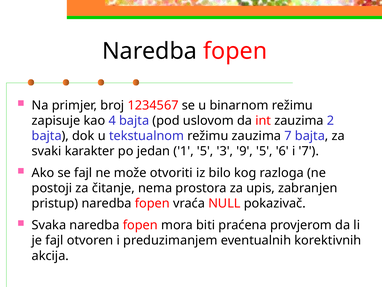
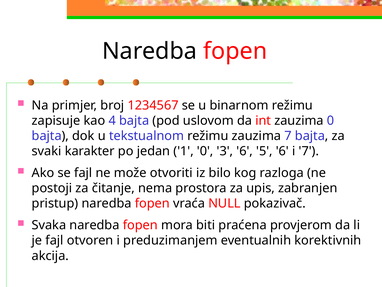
zauzima 2: 2 -> 0
1 5: 5 -> 0
3 9: 9 -> 6
